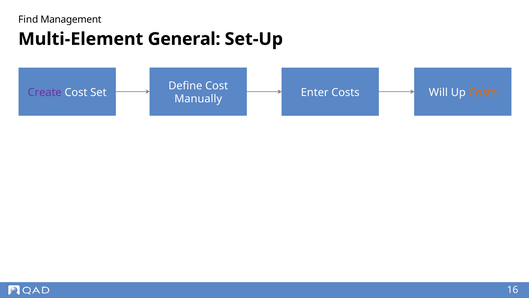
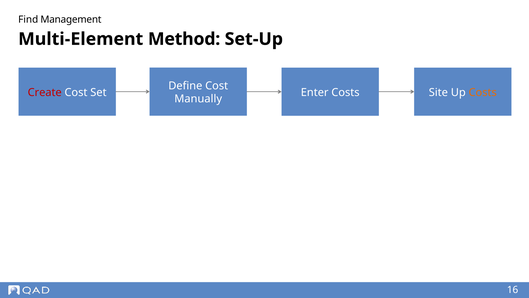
General: General -> Method
Create colour: purple -> red
Will: Will -> Site
